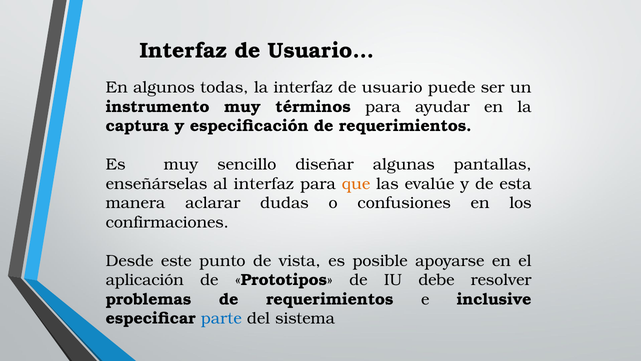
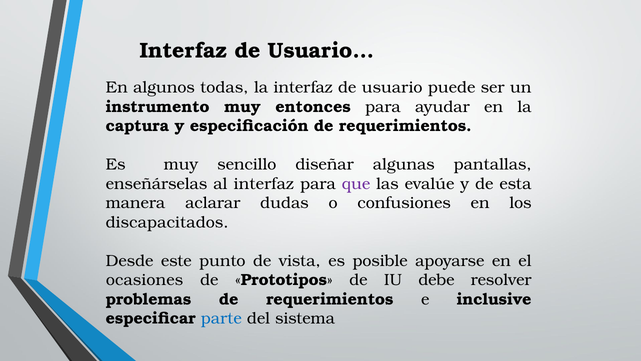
términos: términos -> entonces
que colour: orange -> purple
confirmaciones: confirmaciones -> discapacitados
aplicación: aplicación -> ocasiones
